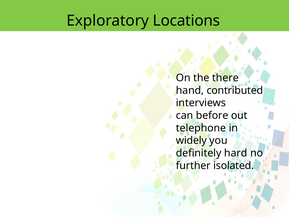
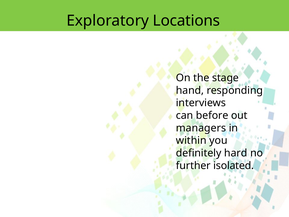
there: there -> stage
contributed: contributed -> responding
telephone: telephone -> managers
widely: widely -> within
